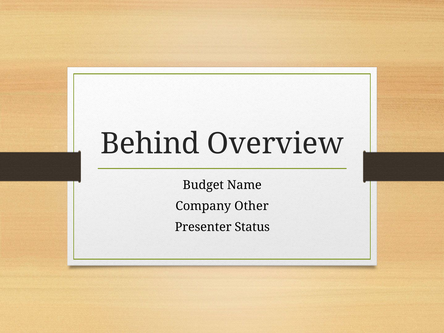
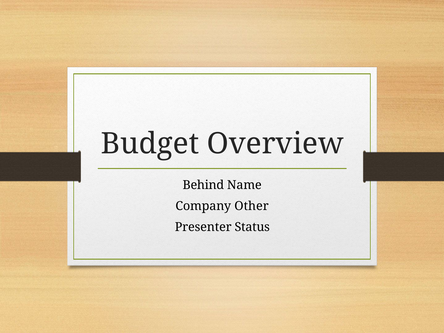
Behind: Behind -> Budget
Budget: Budget -> Behind
